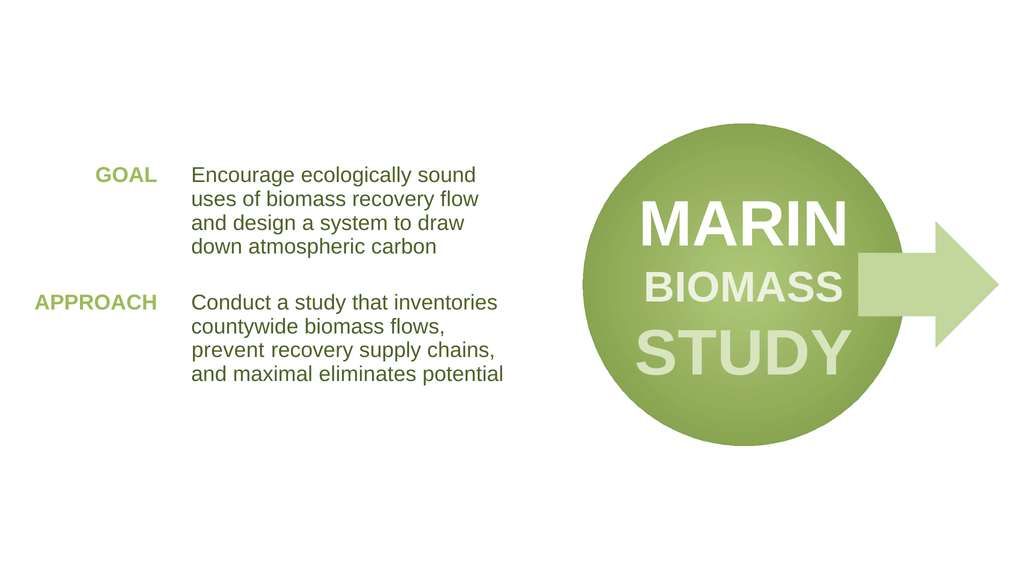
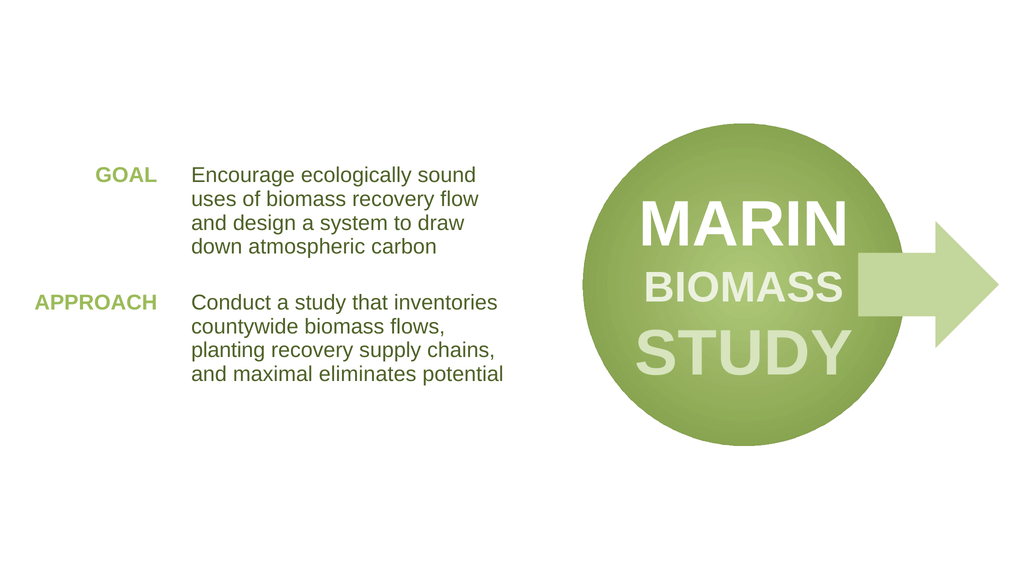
prevent: prevent -> planting
